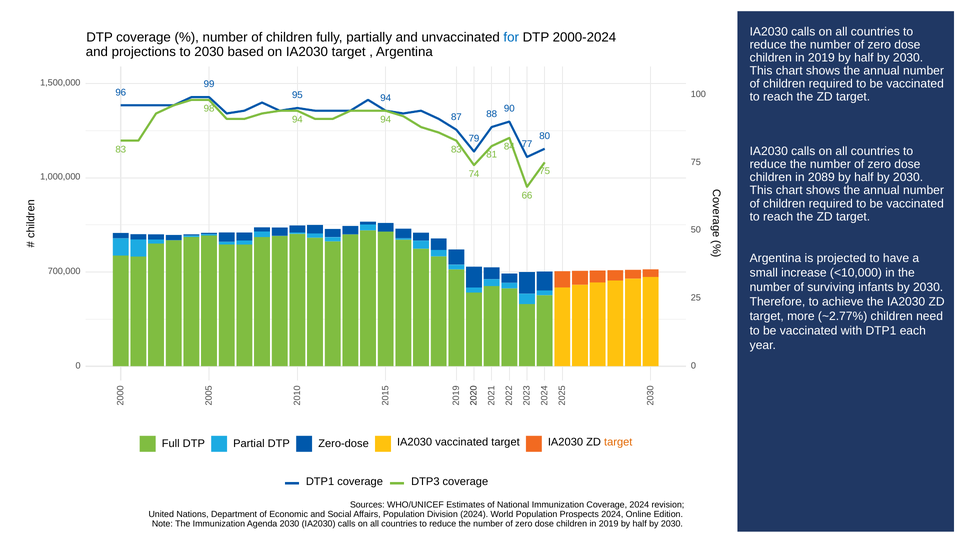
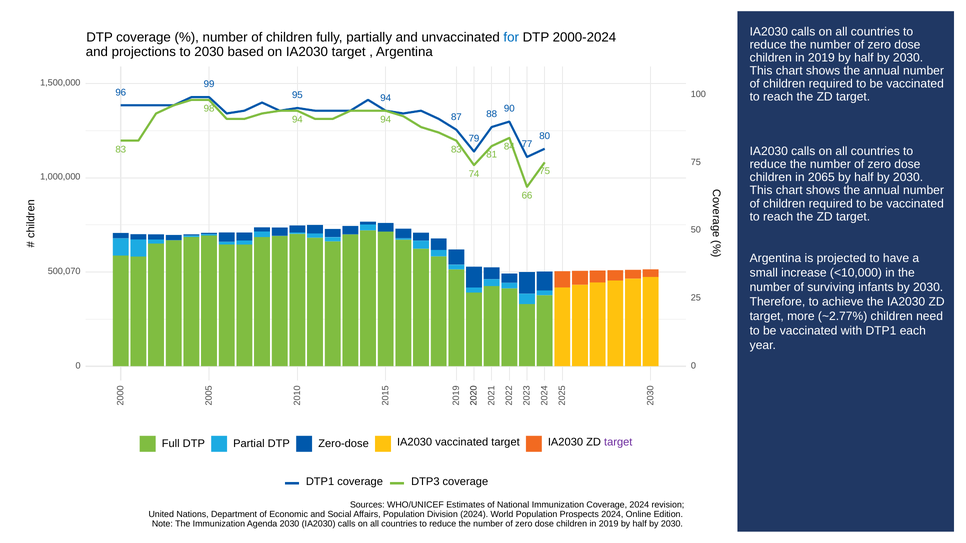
2089: 2089 -> 2065
700,000: 700,000 -> 500,070
target at (618, 443) colour: orange -> purple
